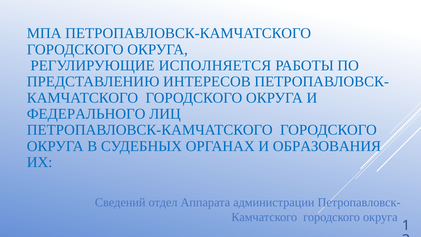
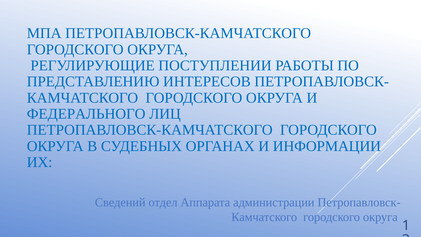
ИСПОЛНЯЕТСЯ: ИСПОЛНЯЕТСЯ -> ПОСТУПЛЕНИИ
ОБРАЗОВАНИЯ: ОБРАЗОВАНИЯ -> ИНФОРМАЦИИ
